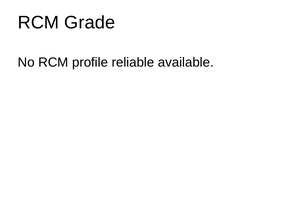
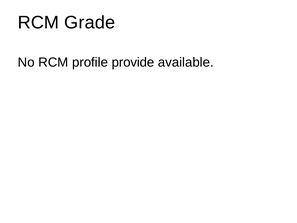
reliable: reliable -> provide
